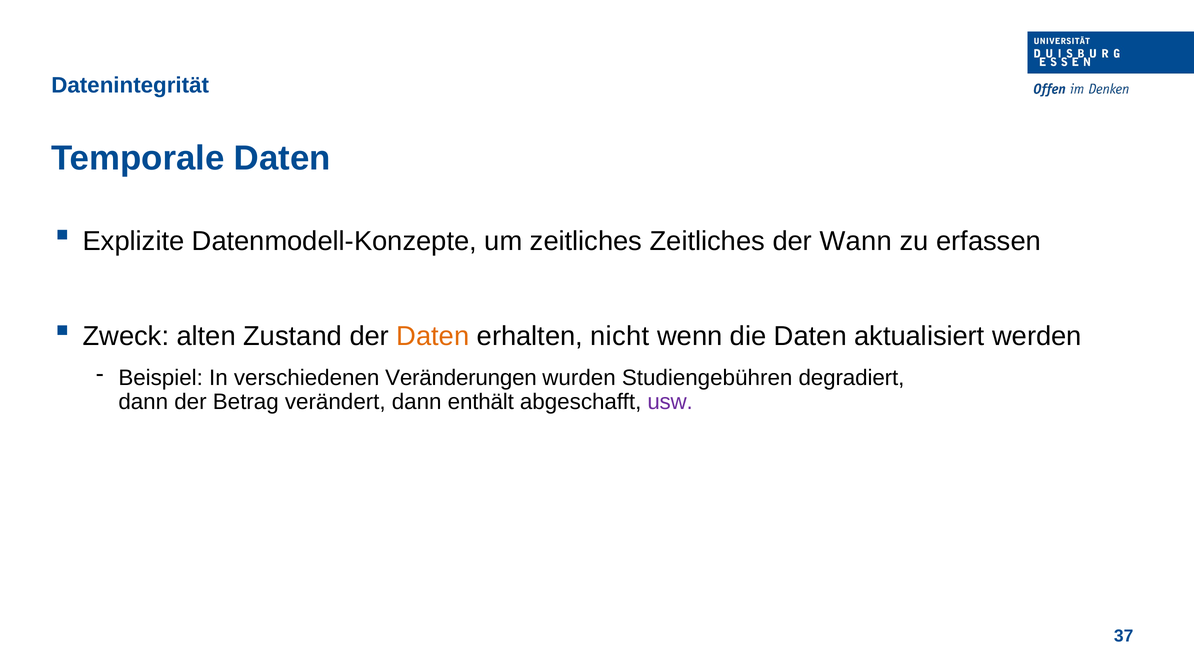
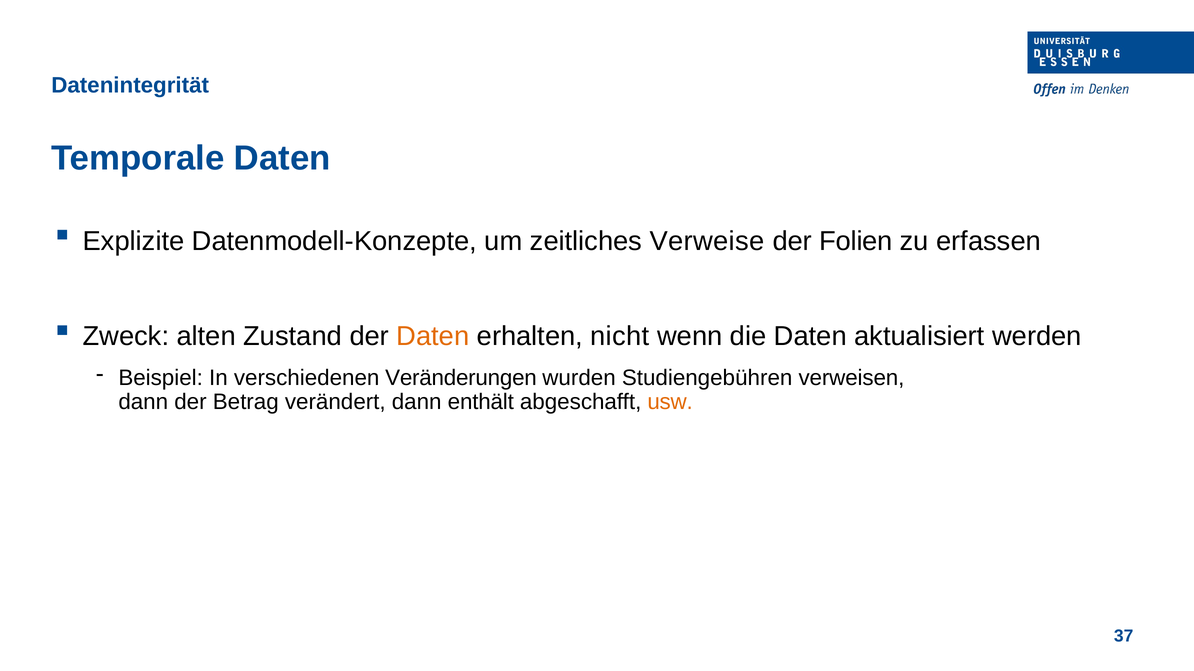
zeitliches Zeitliches: Zeitliches -> Verweise
Wann: Wann -> Folien
degradiert: degradiert -> verweisen
usw colour: purple -> orange
